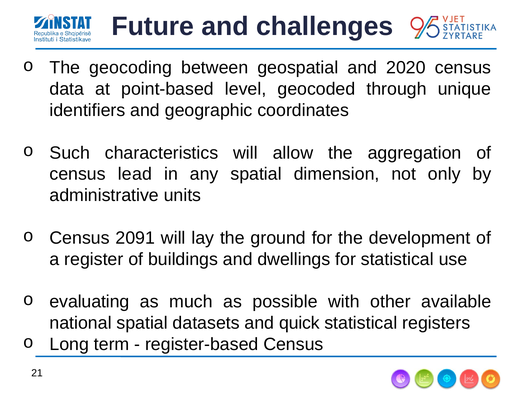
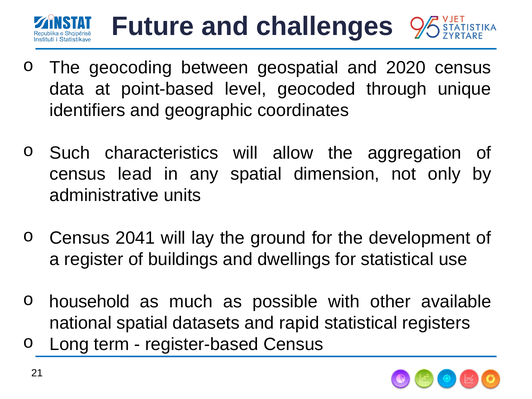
2091: 2091 -> 2041
evaluating: evaluating -> household
quick: quick -> rapid
